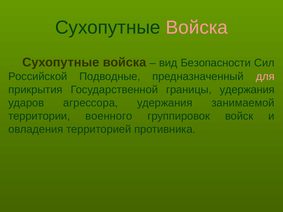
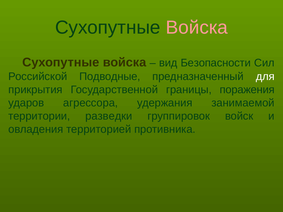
для colour: pink -> white
границы удержания: удержания -> поражения
военного: военного -> разведки
